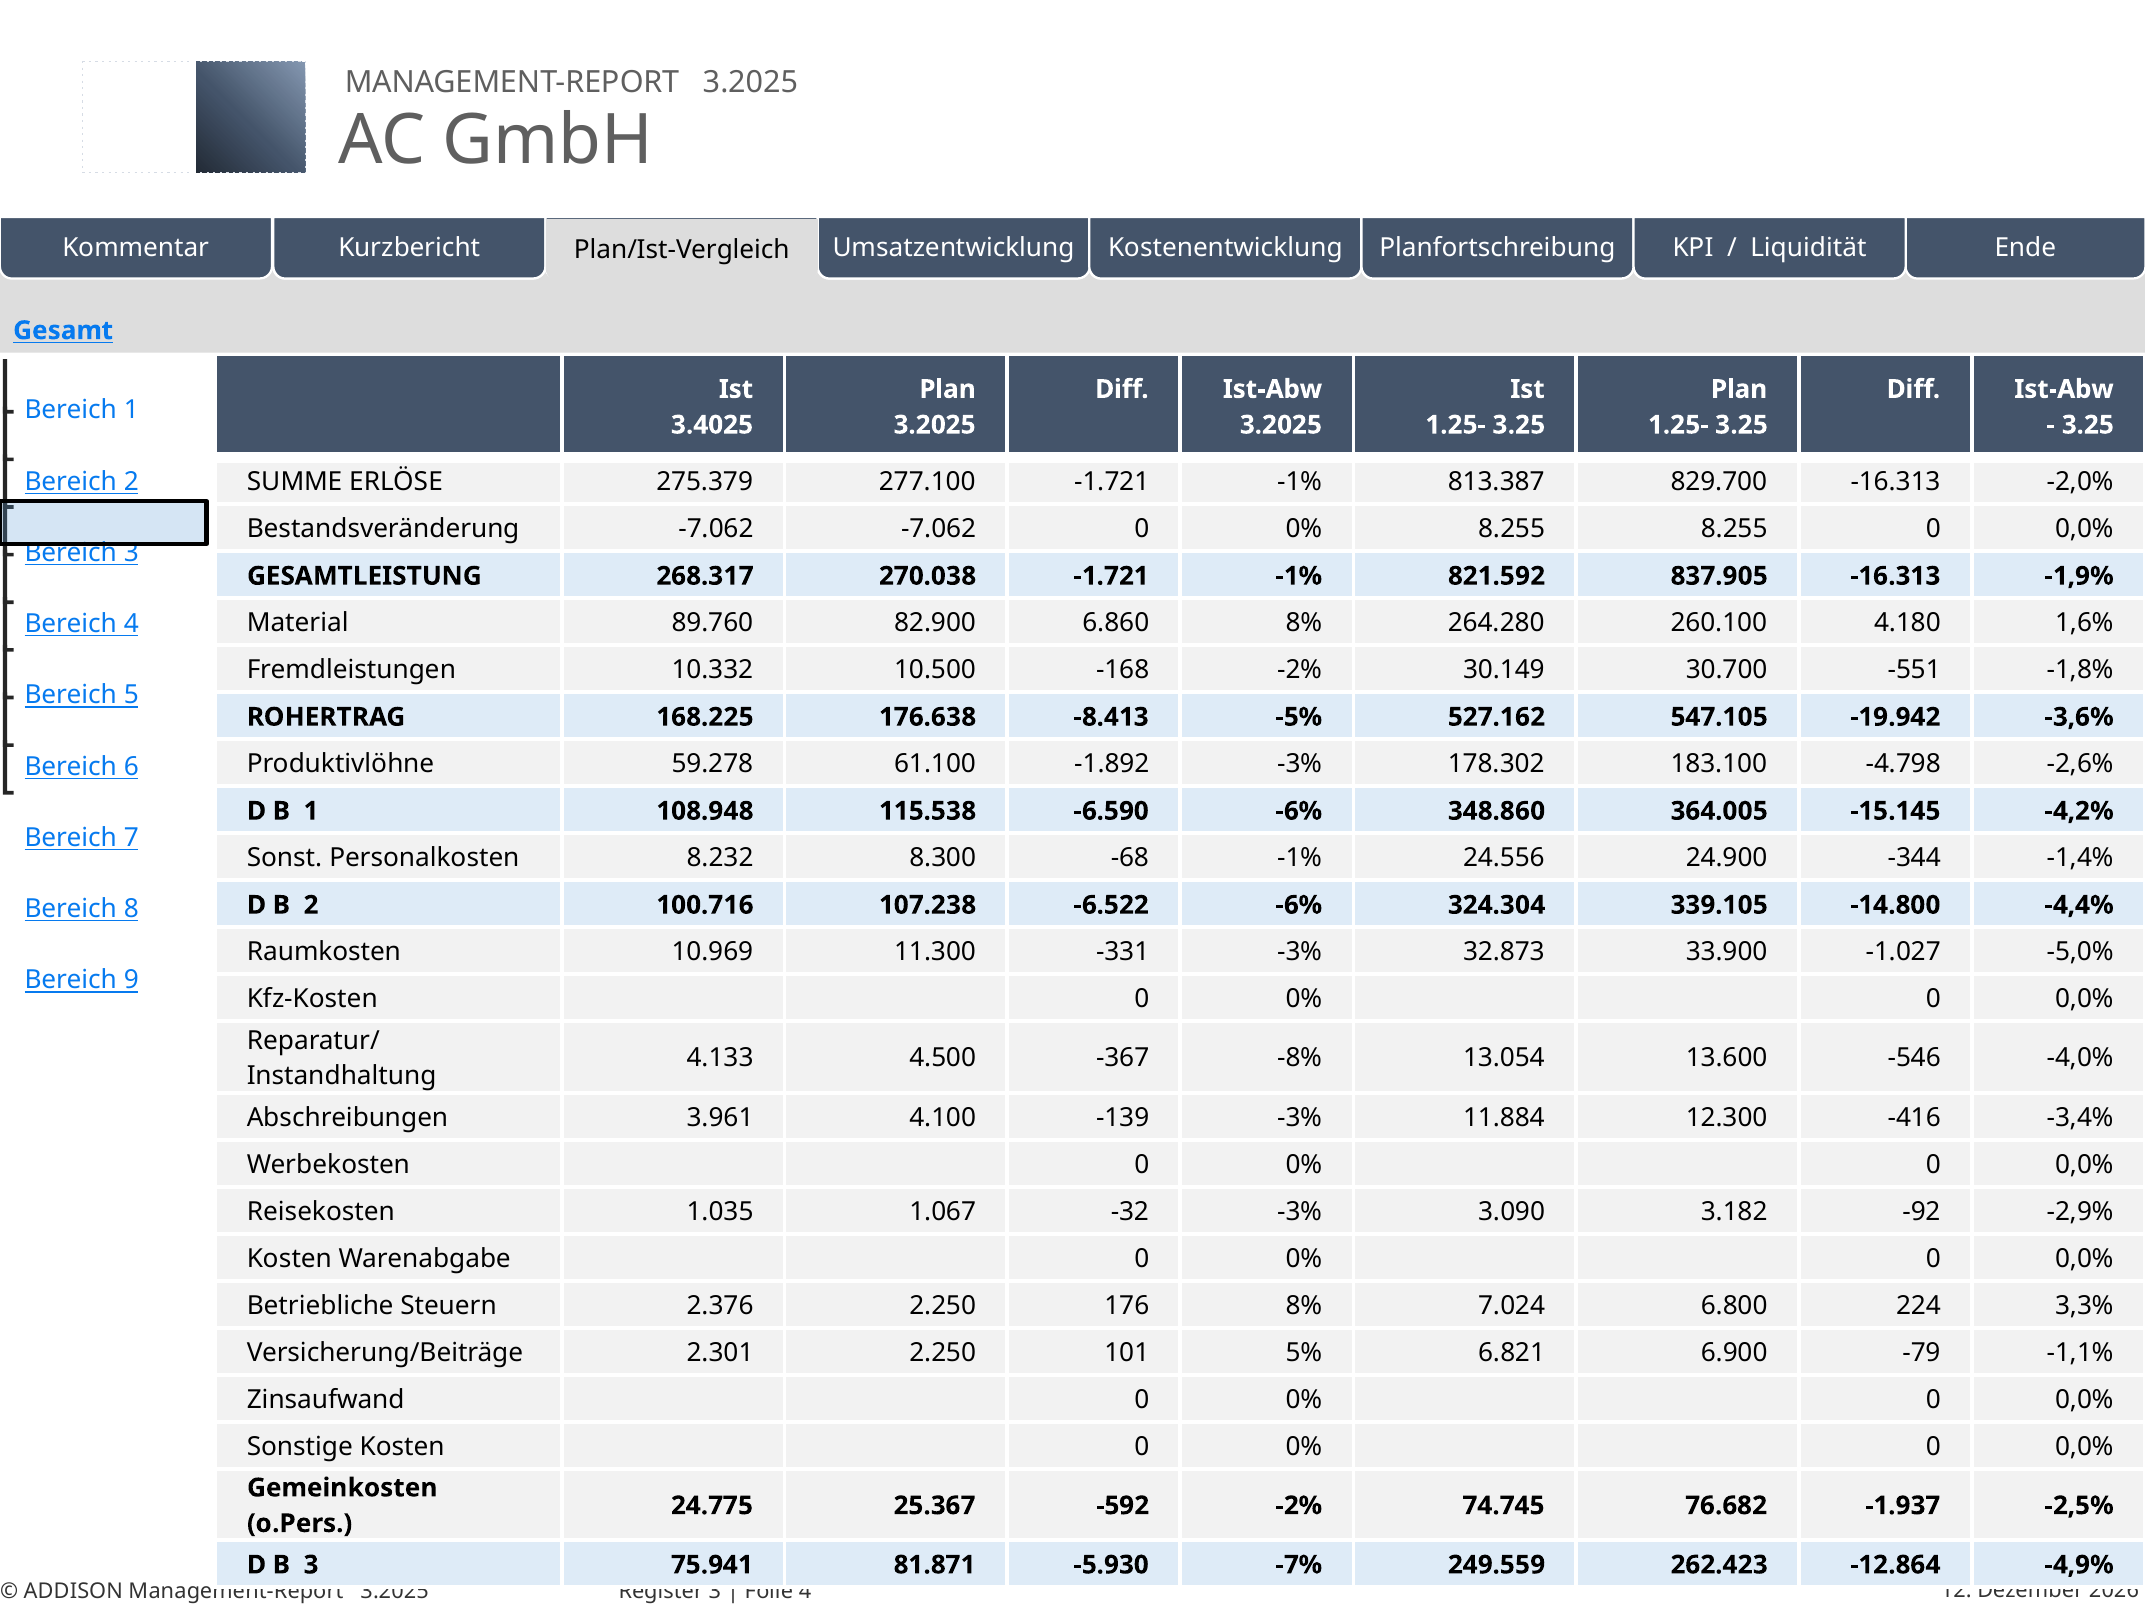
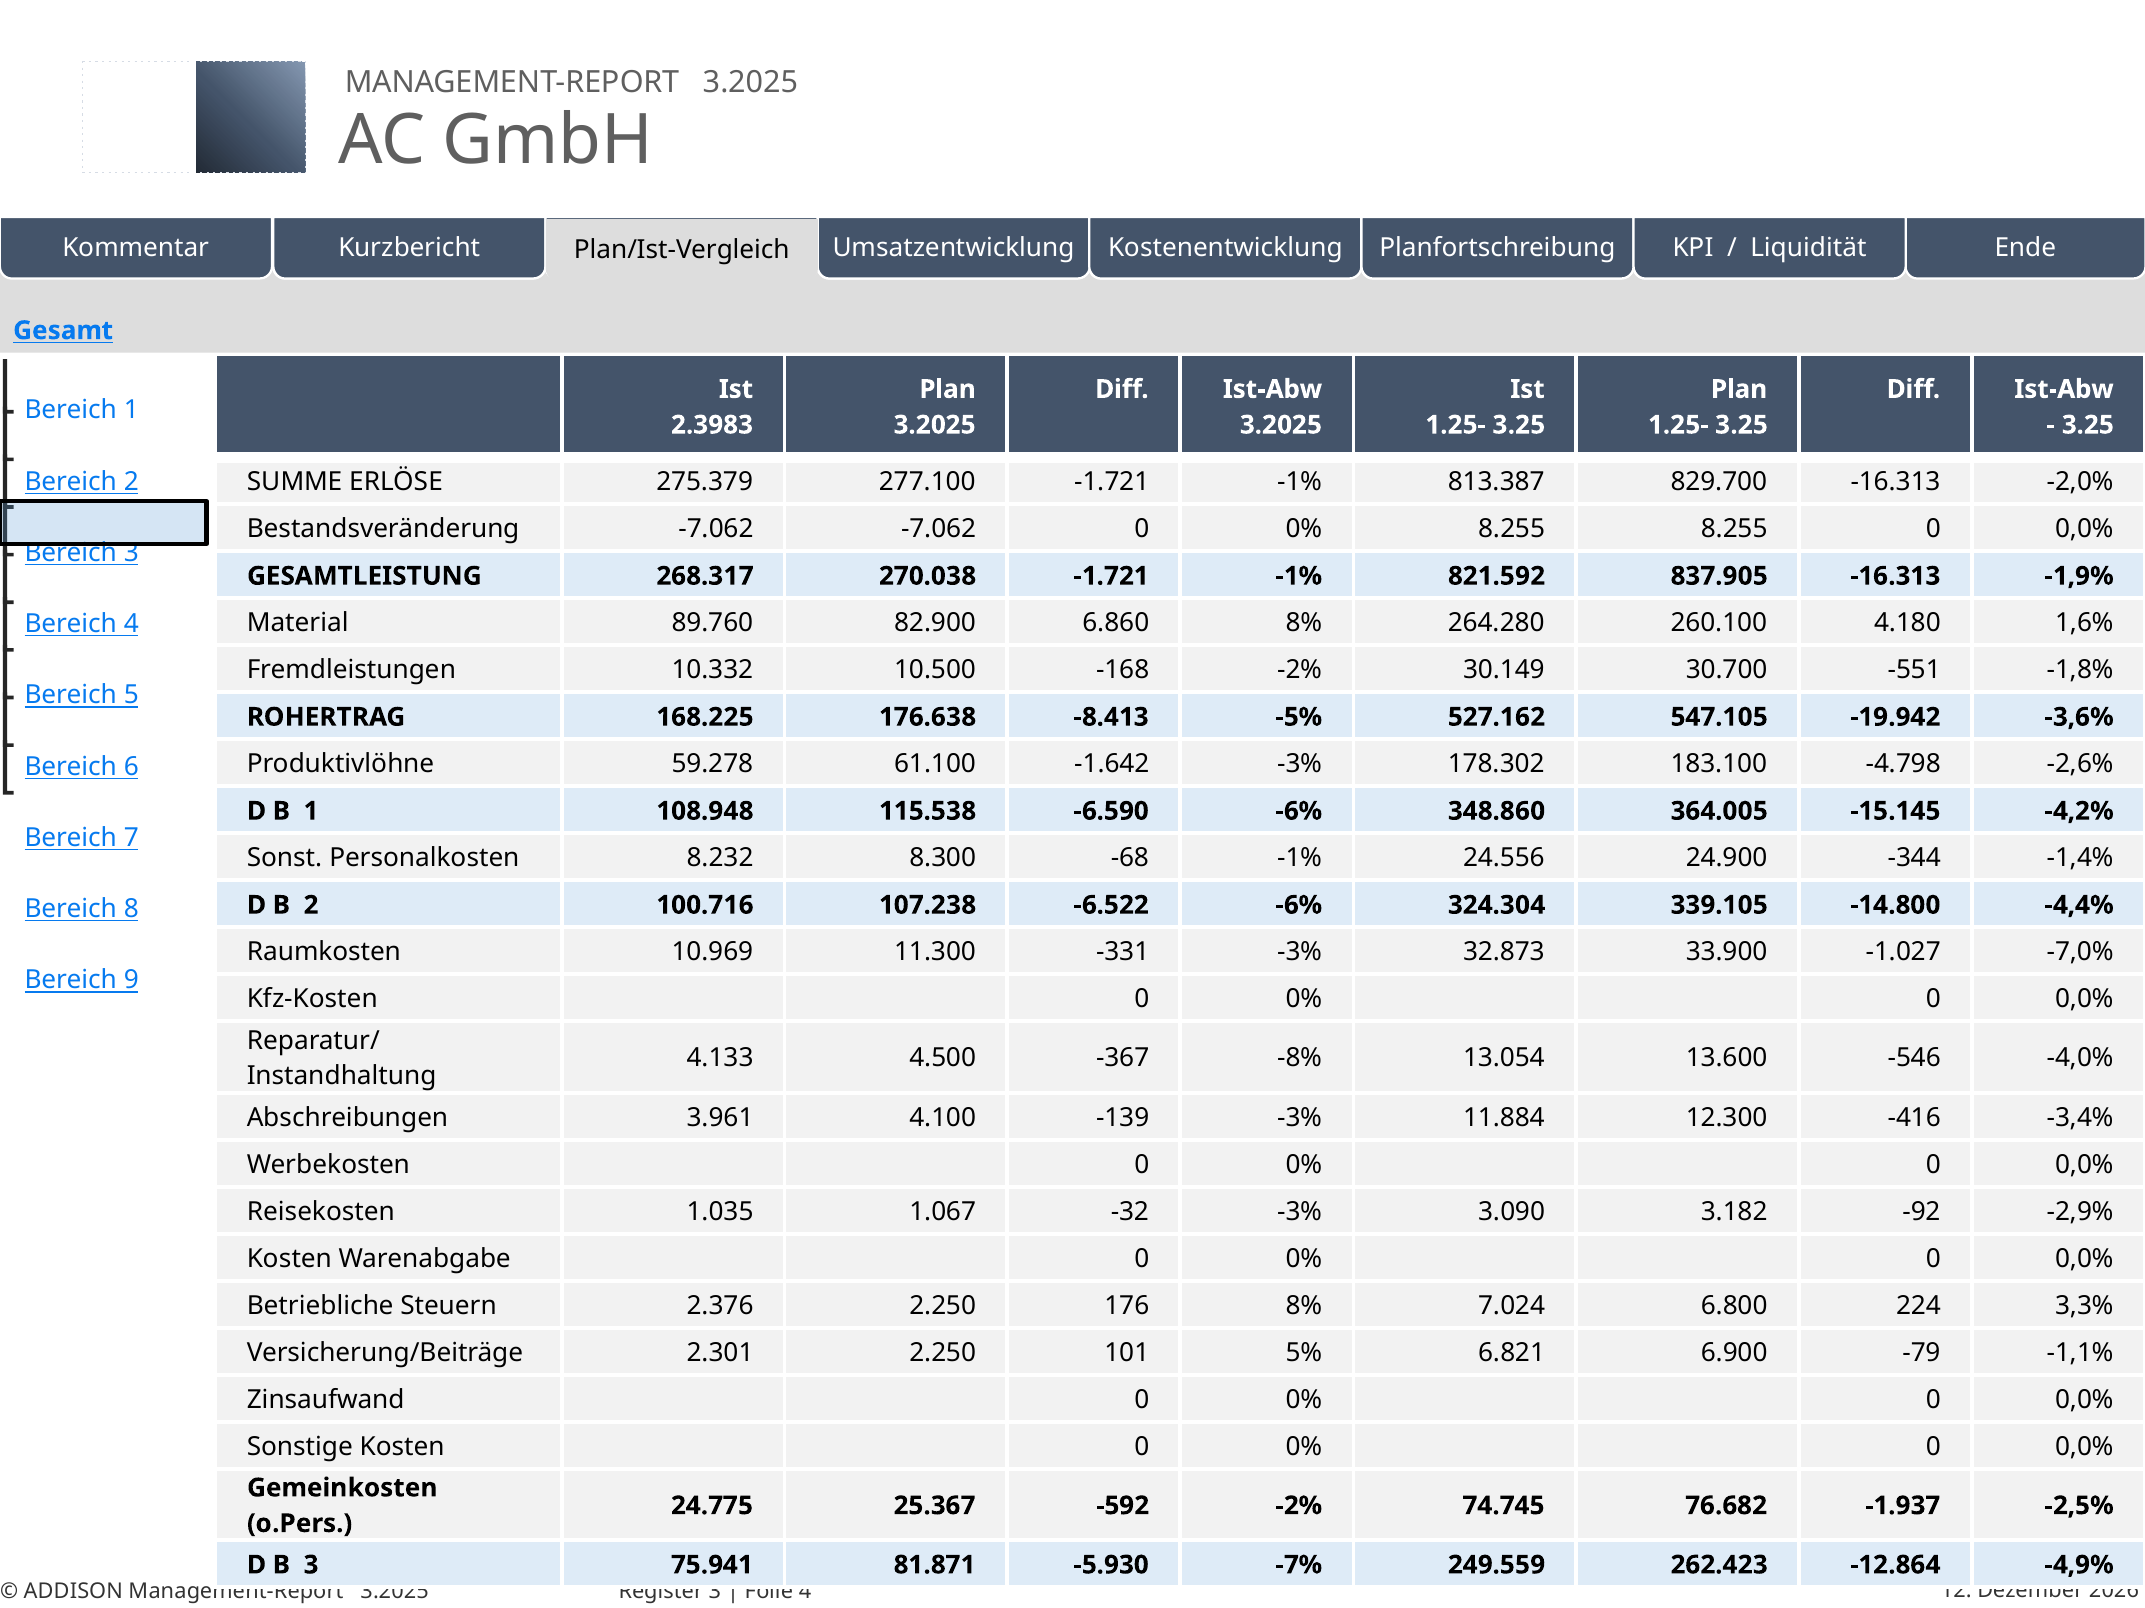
3.4025: 3.4025 -> 2.3983
-1.892: -1.892 -> -1.642
-5,0%: -5,0% -> -7,0%
